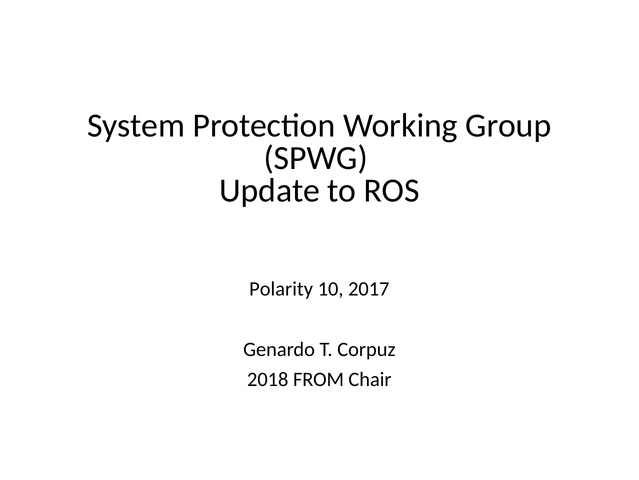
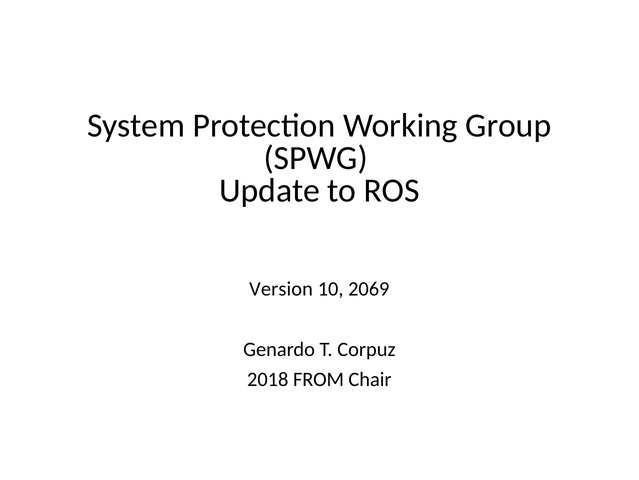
Polarity: Polarity -> Version
2017: 2017 -> 2069
